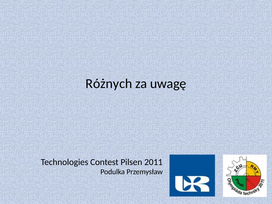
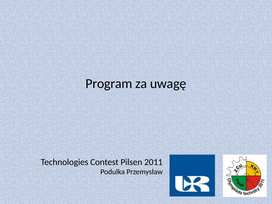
Różnych: Różnych -> Program
